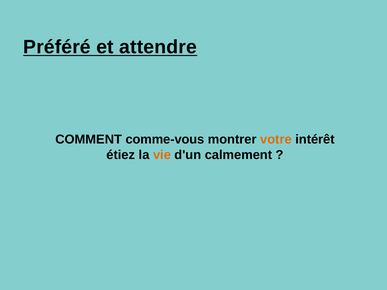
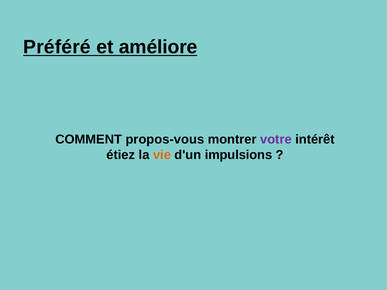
attendre: attendre -> améliore
comme-vous: comme-vous -> propos-vous
votre colour: orange -> purple
calmement: calmement -> impulsions
